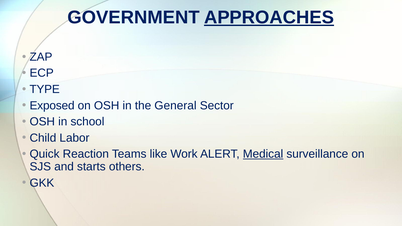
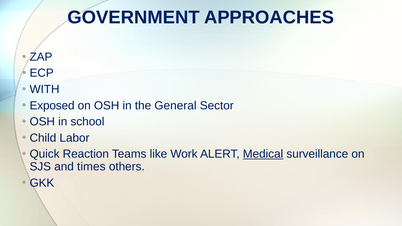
APPROACHES underline: present -> none
TYPE: TYPE -> WITH
starts: starts -> times
